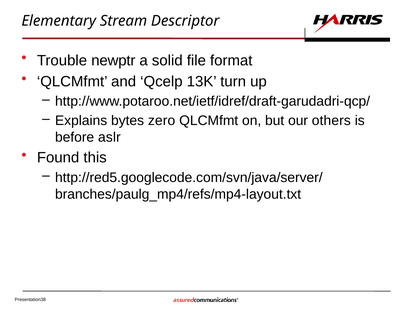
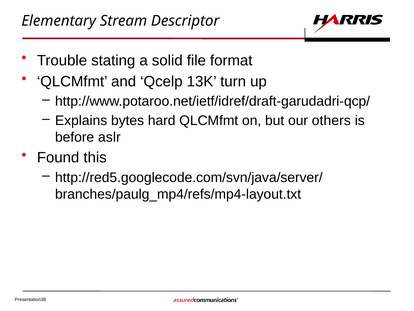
newptr: newptr -> stating
zero: zero -> hard
